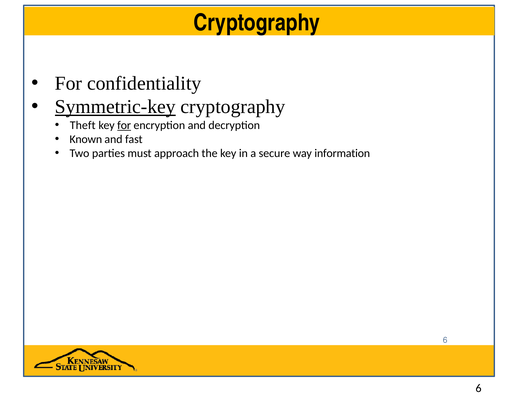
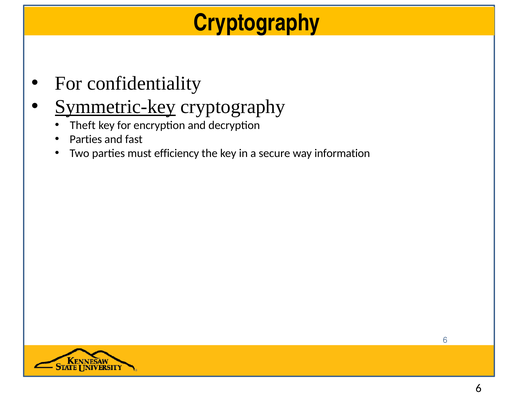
for at (124, 125) underline: present -> none
Known at (86, 139): Known -> Parties
approach: approach -> efficiency
